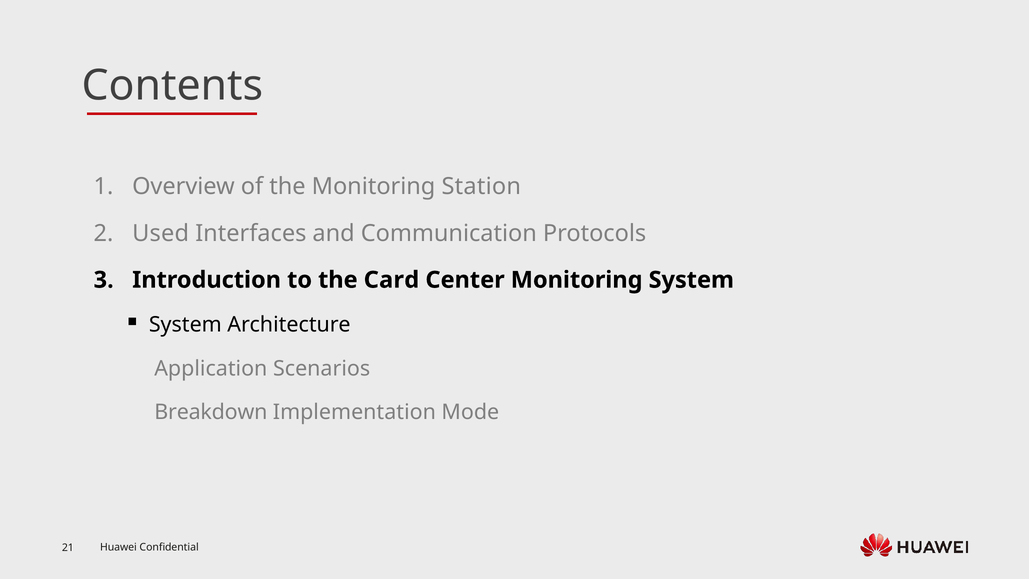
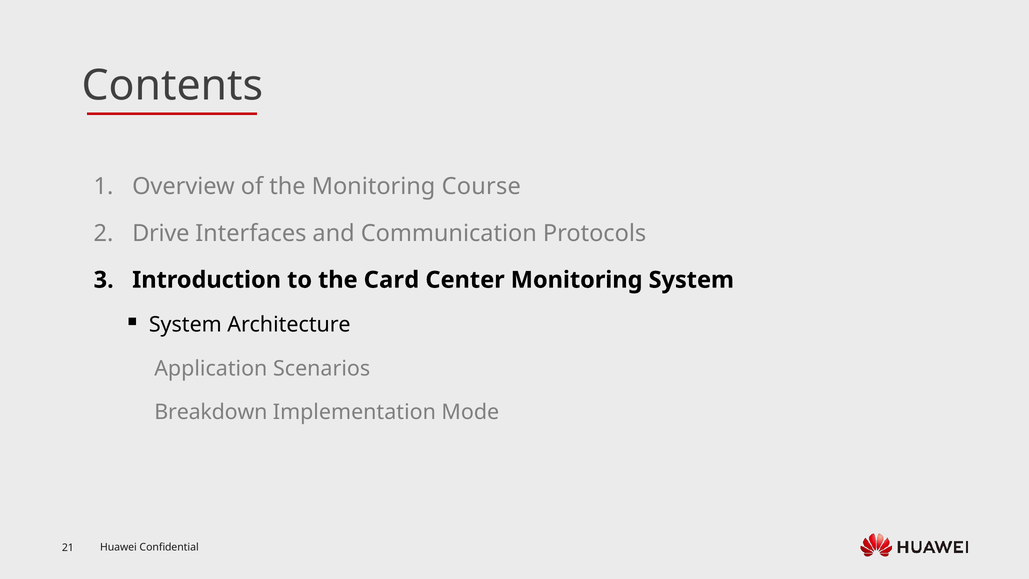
Station: Station -> Course
Used: Used -> Drive
